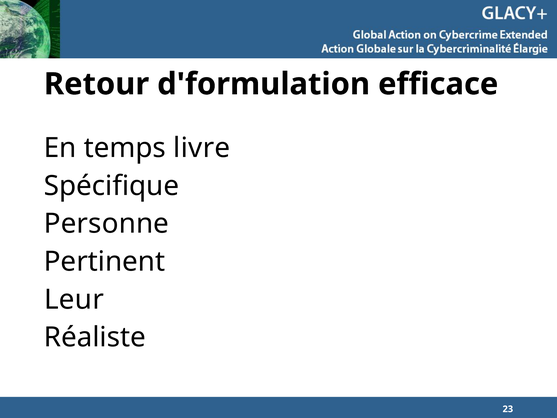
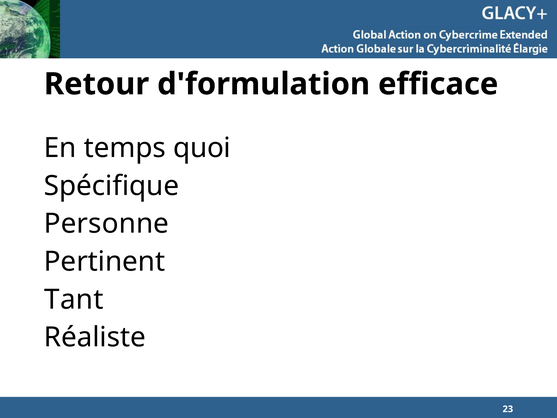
livre: livre -> quoi
Leur: Leur -> Tant
